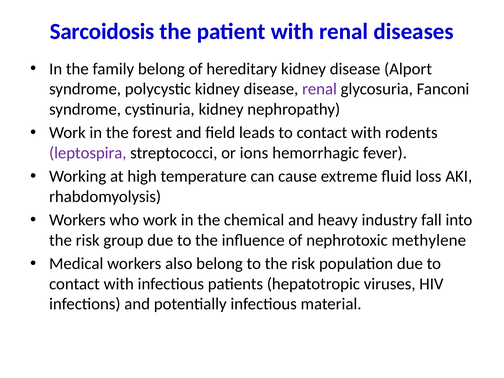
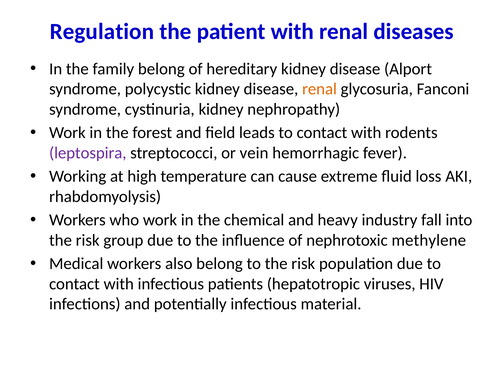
Sarcoidosis: Sarcoidosis -> Regulation
renal at (319, 89) colour: purple -> orange
ions: ions -> vein
